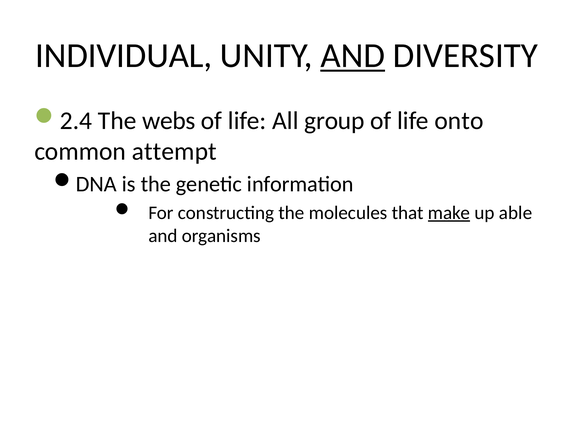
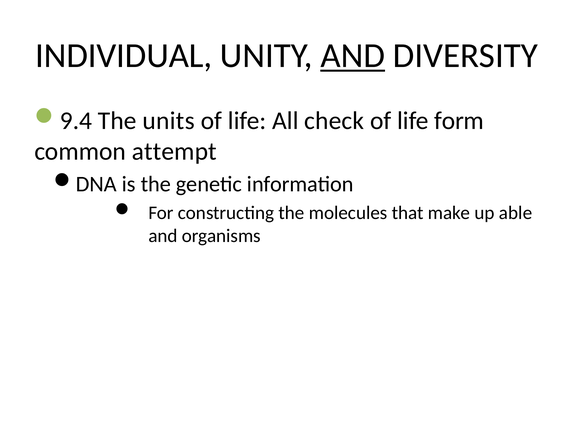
2.4: 2.4 -> 9.4
webs: webs -> units
group: group -> check
onto: onto -> form
make underline: present -> none
